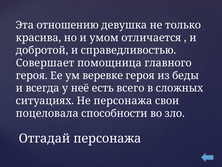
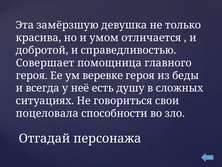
отношению: отношению -> замёрзшую
всего: всего -> душу
Не персонажа: персонажа -> говориться
